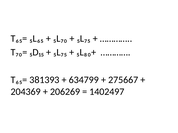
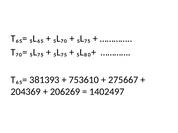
T₇₀= ₅D₁₅: ₅D₁₅ -> ₅L₇₅
634799: 634799 -> 753610
